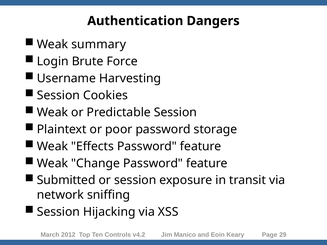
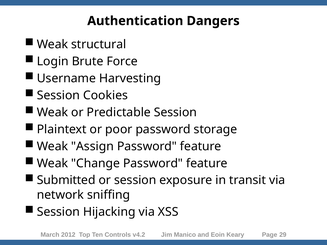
summary: summary -> structural
Effects: Effects -> Assign
